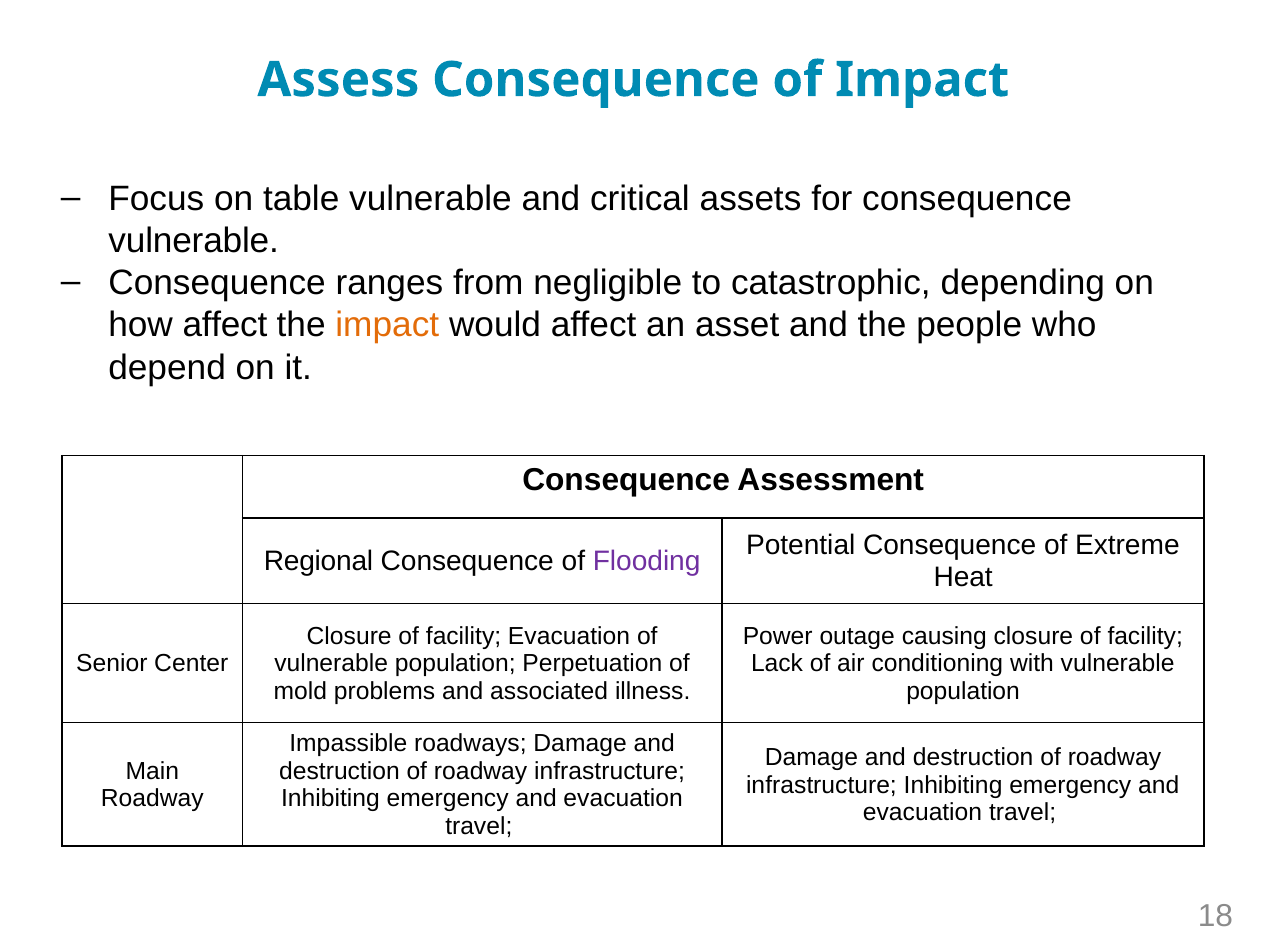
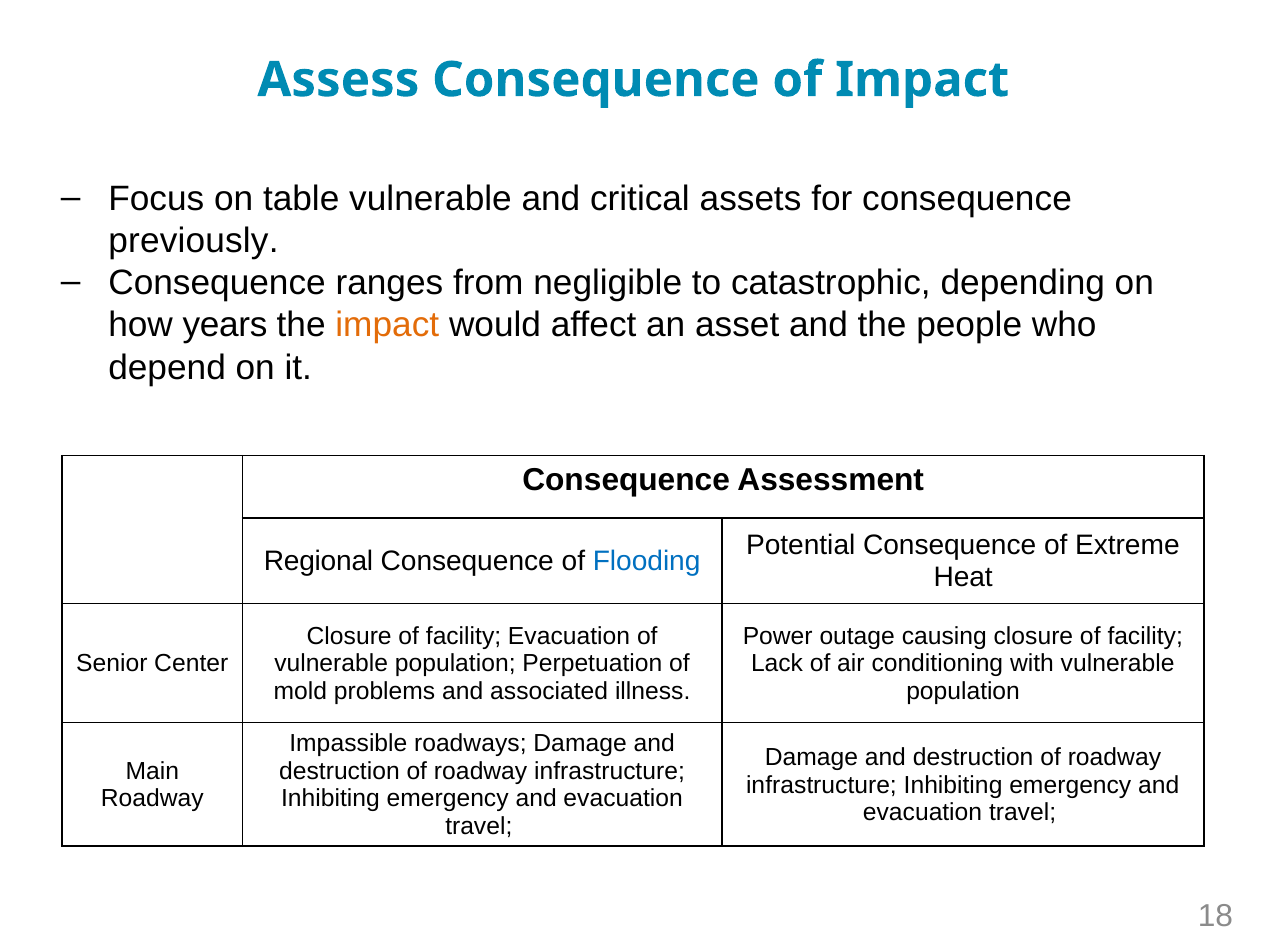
vulnerable at (194, 241): vulnerable -> previously
how affect: affect -> years
Flooding colour: purple -> blue
